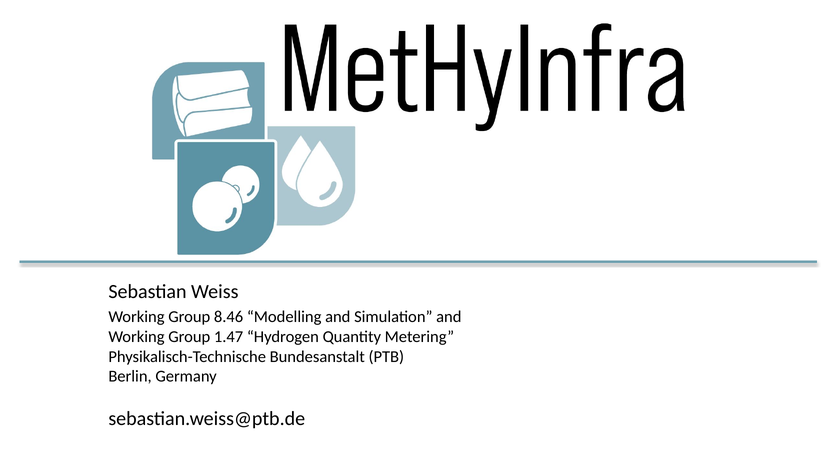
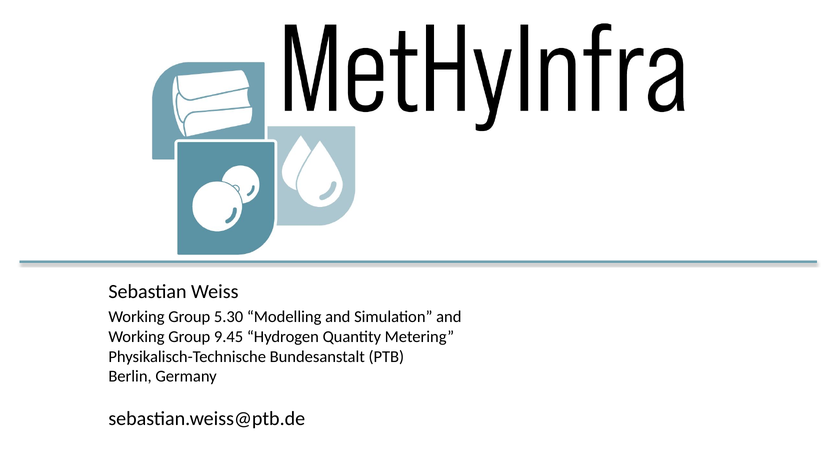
8.46: 8.46 -> 5.30
1.47: 1.47 -> 9.45
